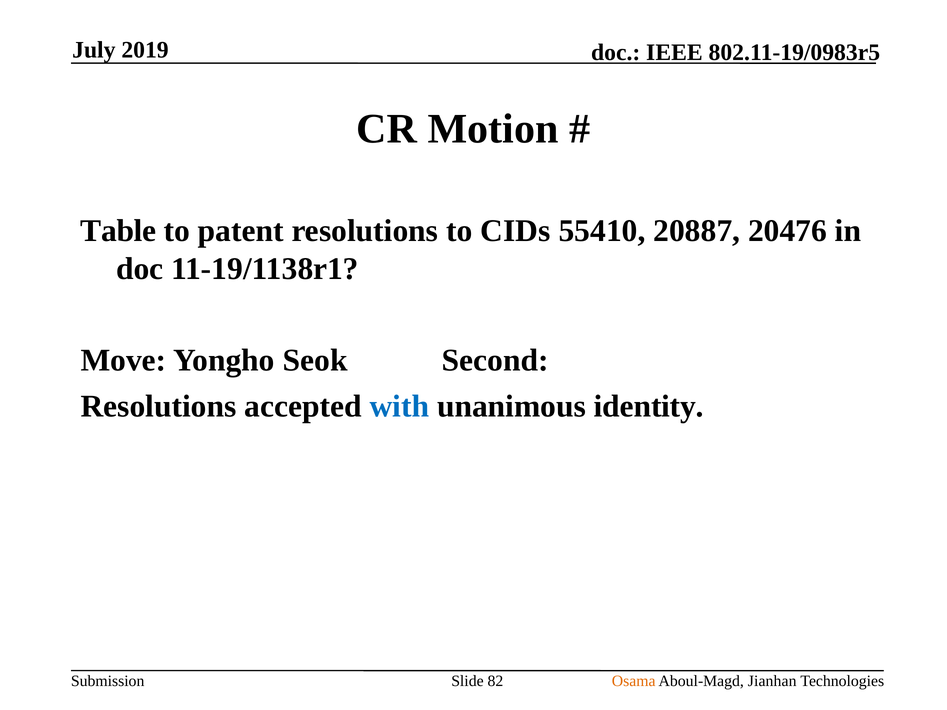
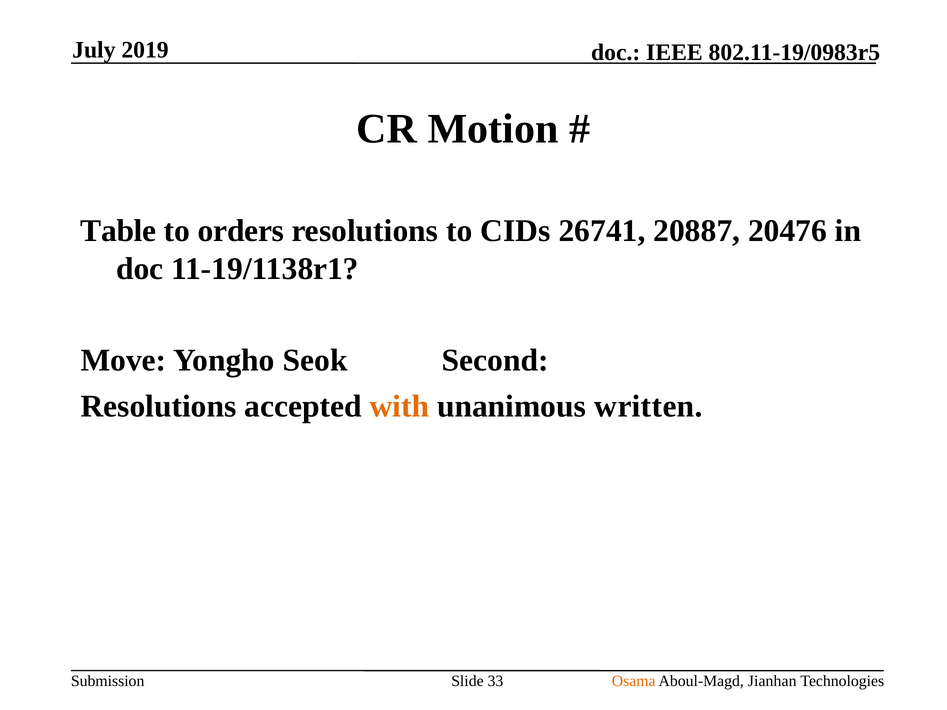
patent: patent -> orders
55410: 55410 -> 26741
with colour: blue -> orange
identity: identity -> written
82: 82 -> 33
